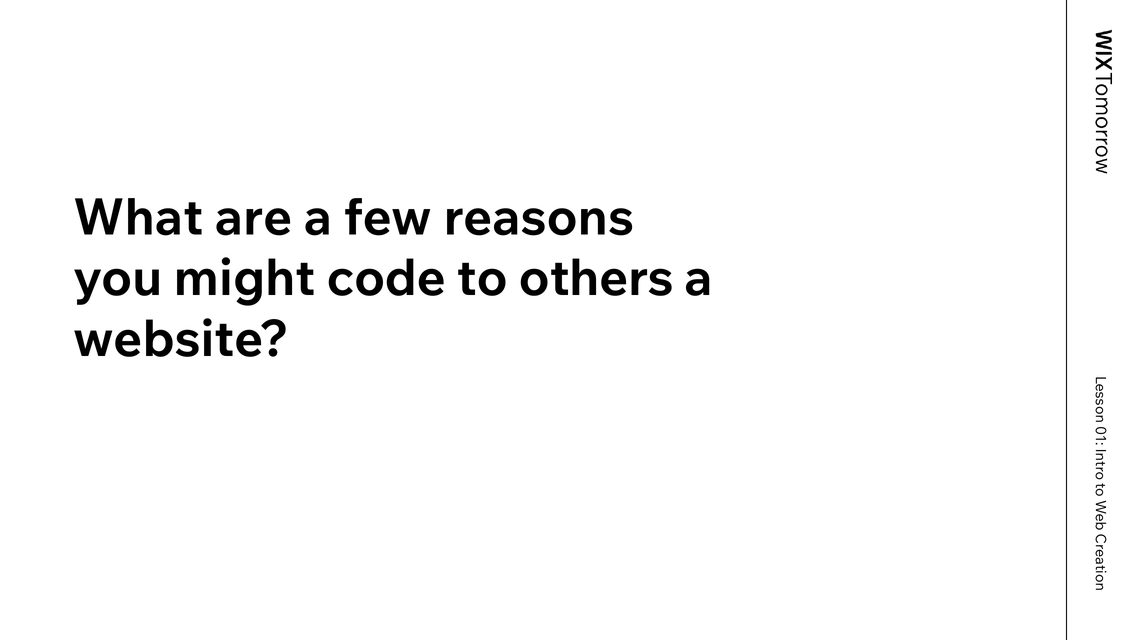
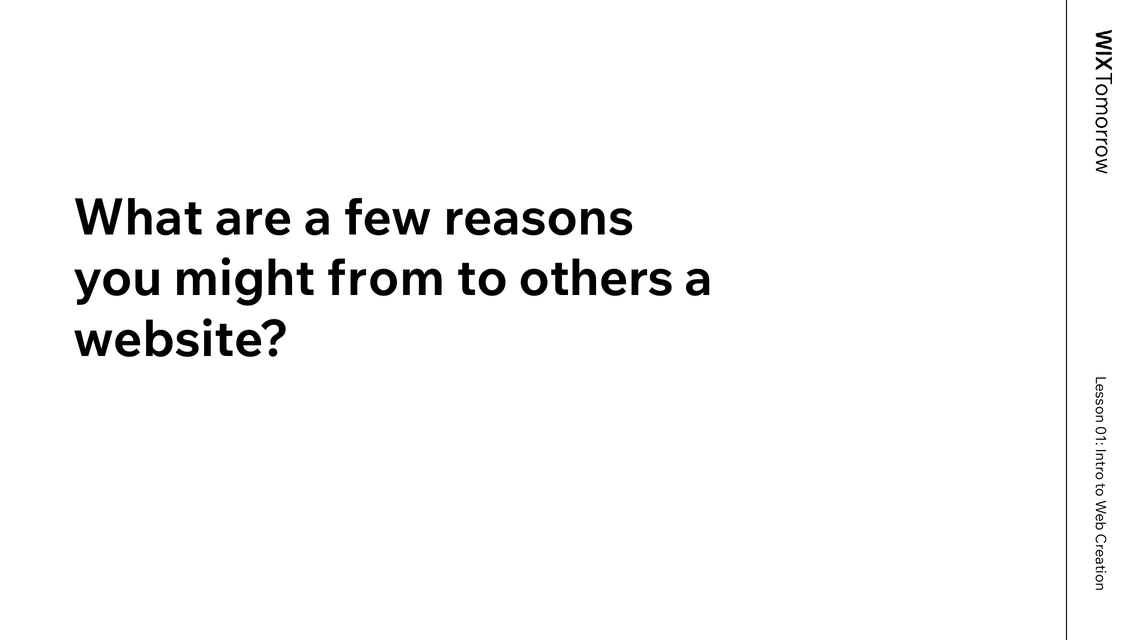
code: code -> from
